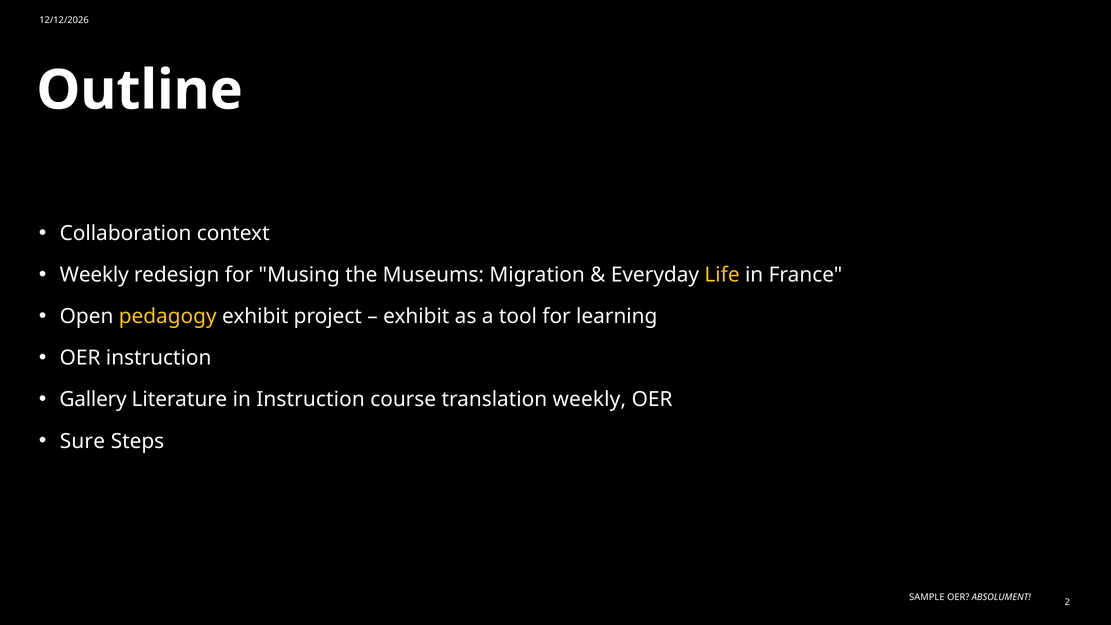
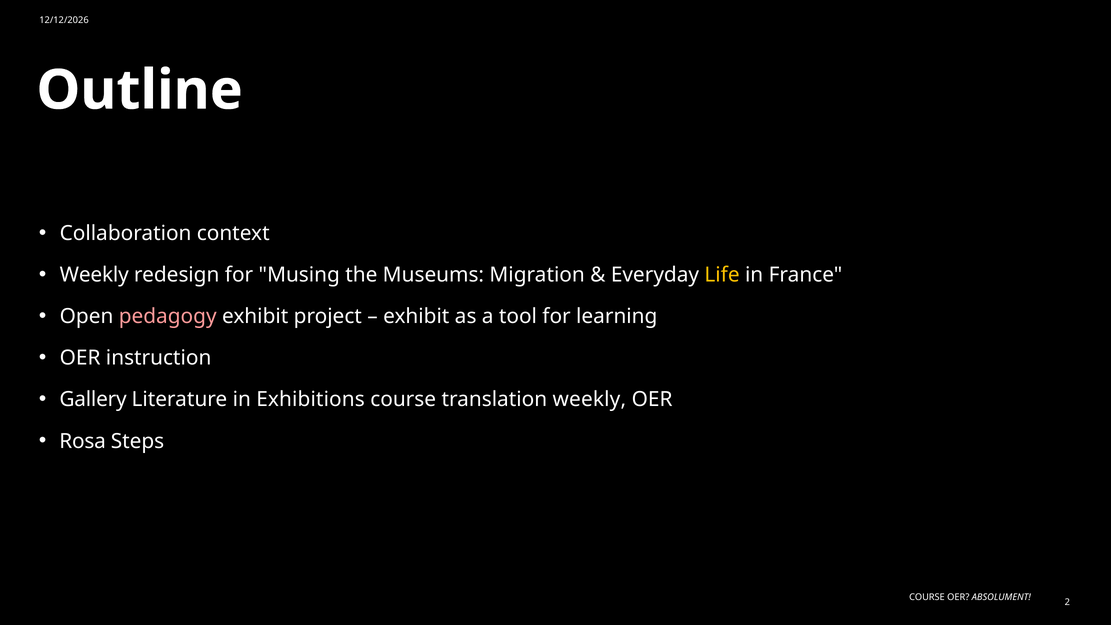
pedagogy colour: yellow -> pink
in Instruction: Instruction -> Exhibitions
Sure: Sure -> Rosa
SAMPLE at (927, 597): SAMPLE -> COURSE
